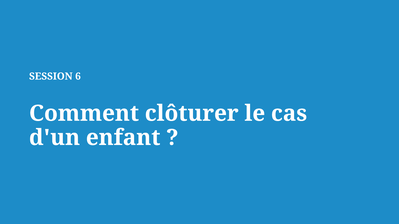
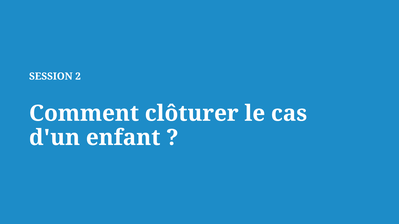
6: 6 -> 2
